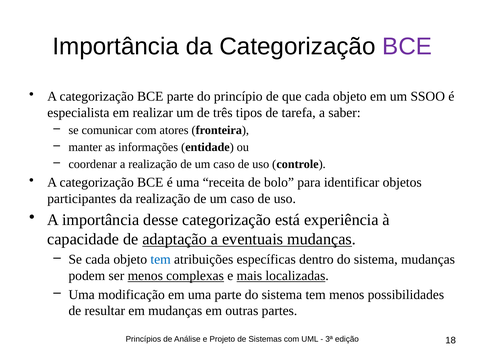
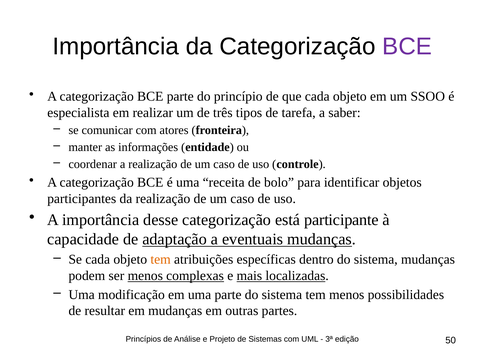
experiência: experiência -> participante
tem at (161, 259) colour: blue -> orange
18: 18 -> 50
